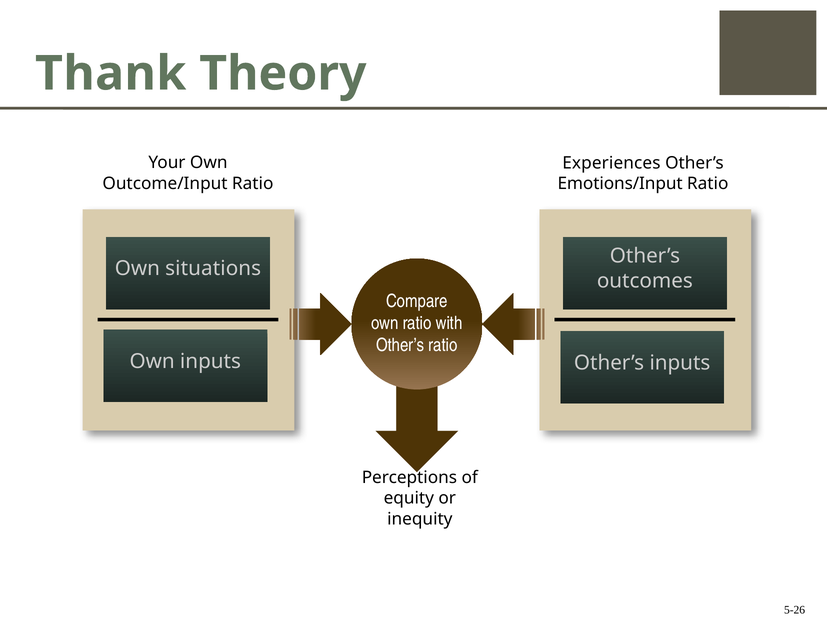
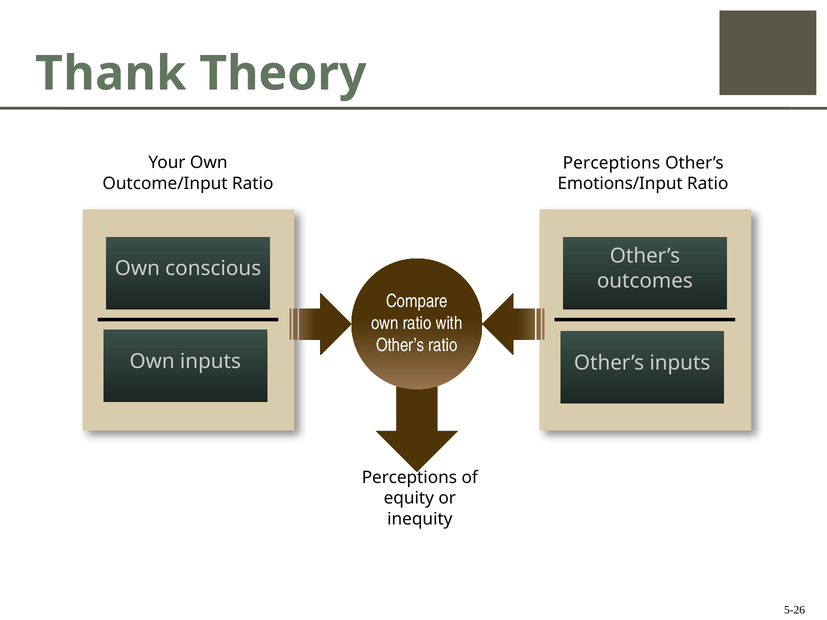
Experiences at (611, 163): Experiences -> Perceptions
situations: situations -> conscious
